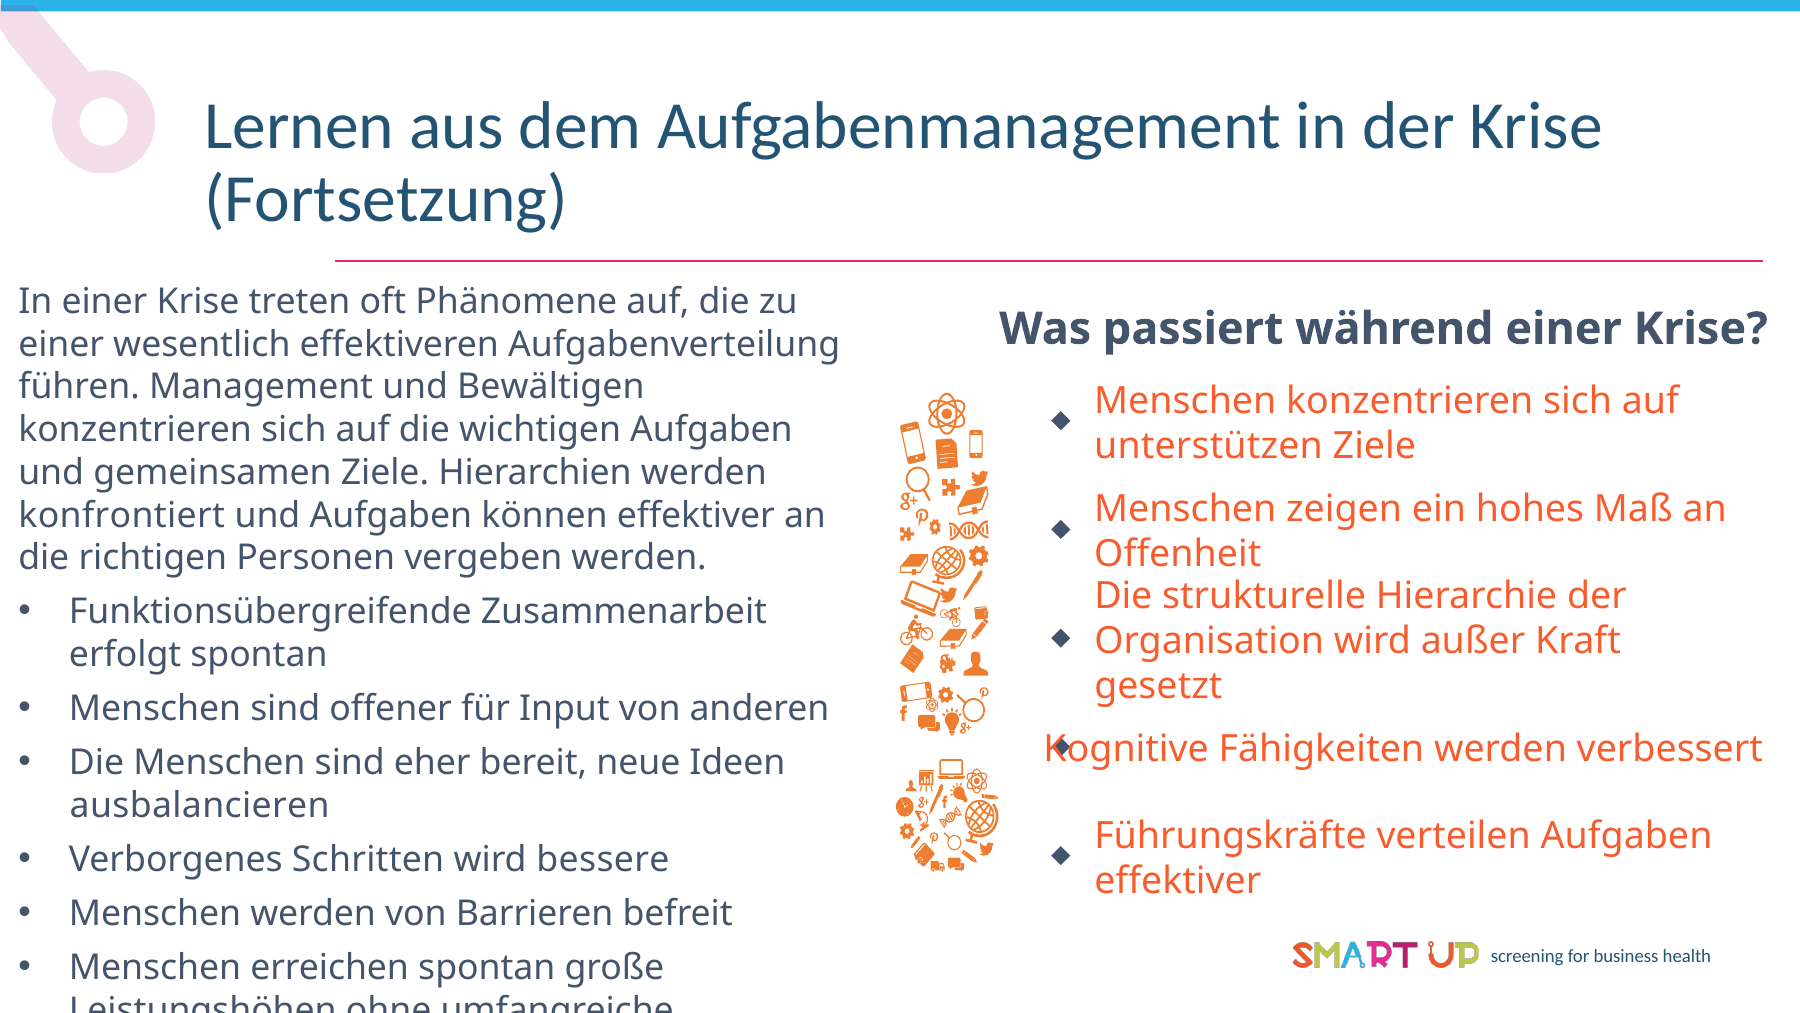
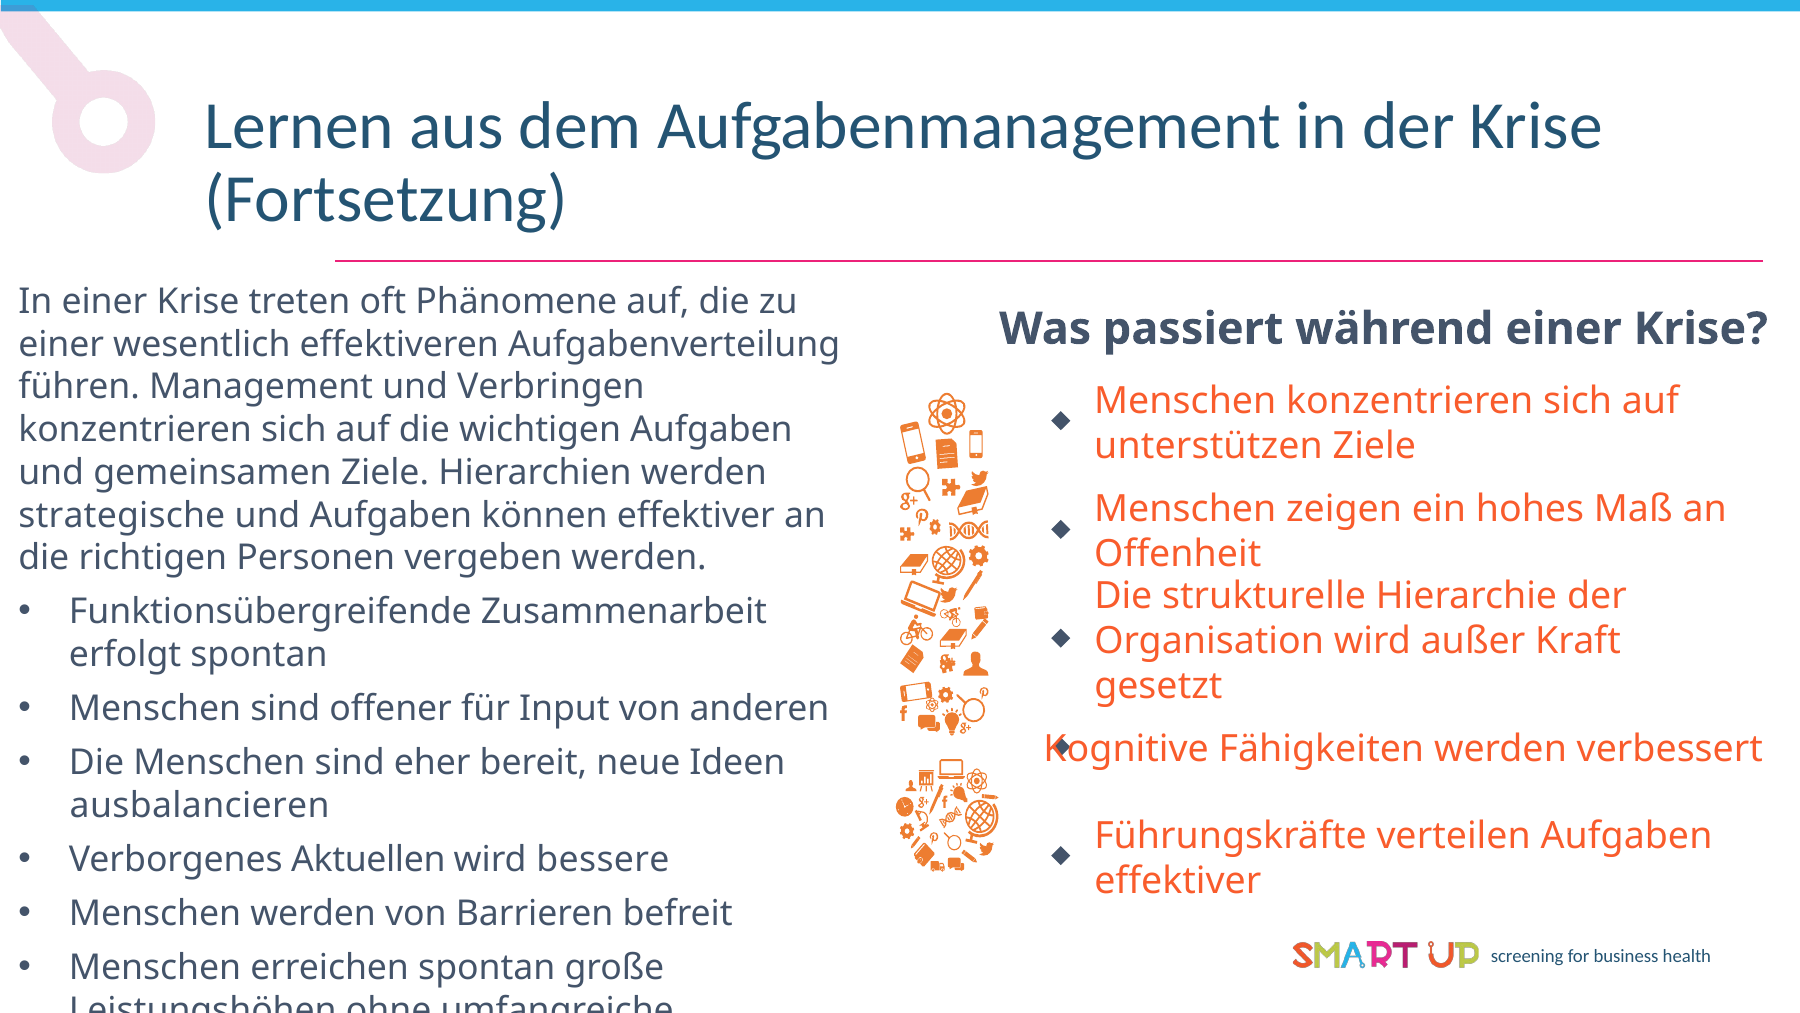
Bewältigen: Bewältigen -> Verbringen
konfrontiert: konfrontiert -> strategische
Schritten: Schritten -> Aktuellen
